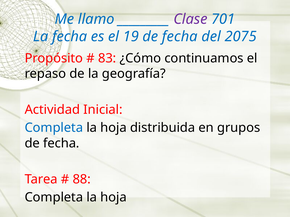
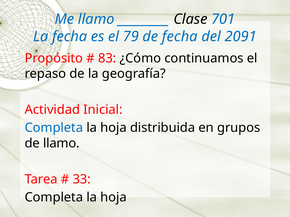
Clase colour: purple -> black
19: 19 -> 79
2075: 2075 -> 2091
fecha at (61, 144): fecha -> llamo
88: 88 -> 33
